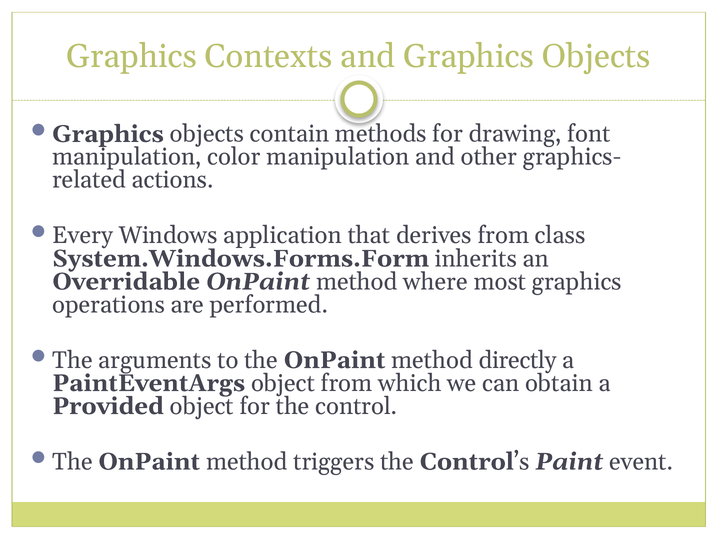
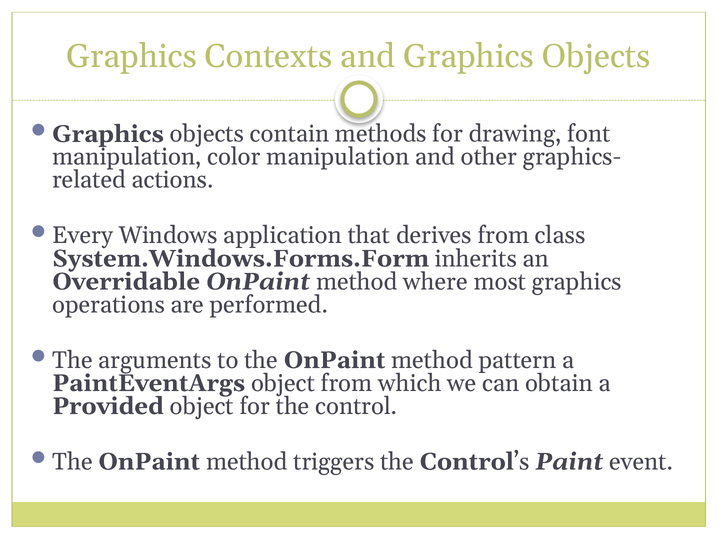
directly: directly -> pattern
